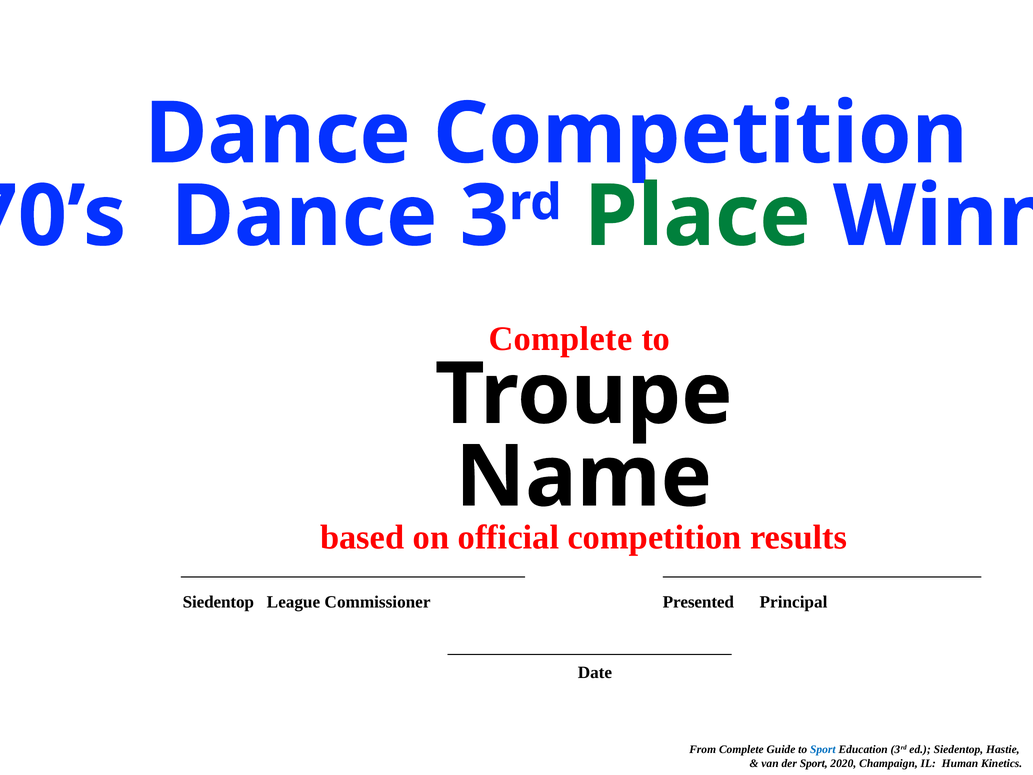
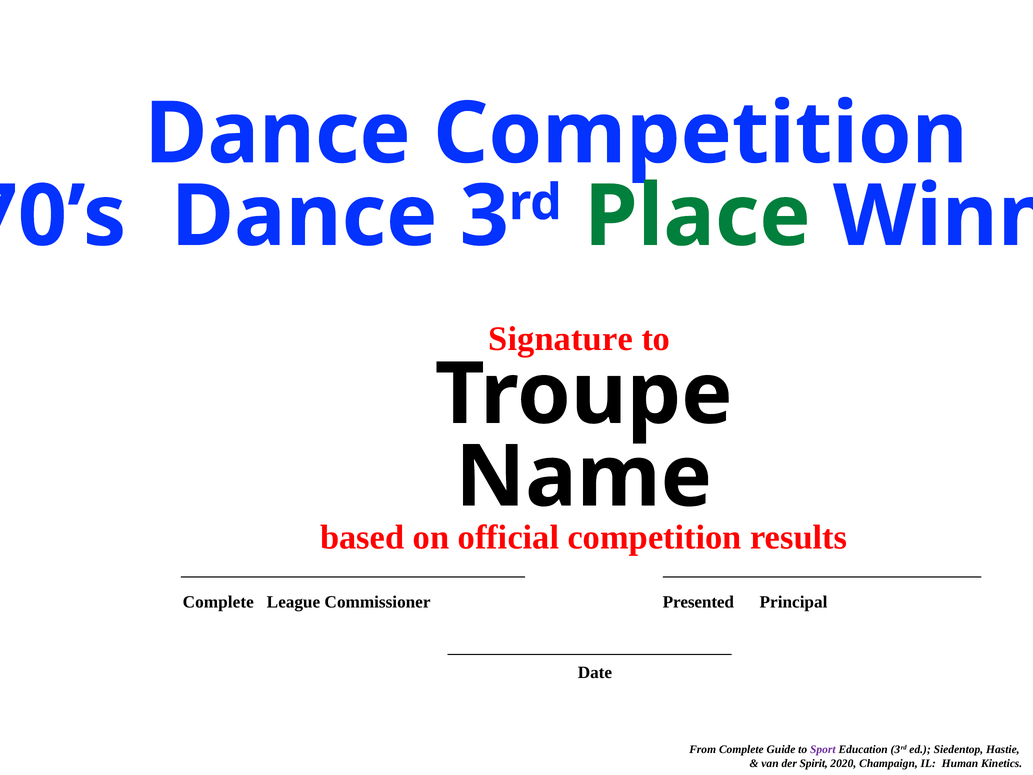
Complete at (561, 339): Complete -> Signature
Siedentop at (218, 602): Siedentop -> Complete
Sport at (823, 749) colour: blue -> purple
der Sport: Sport -> Spirit
